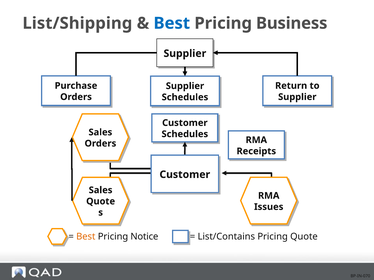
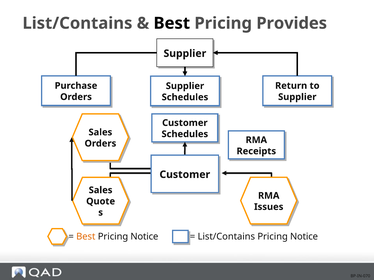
List/Shipping at (77, 23): List/Shipping -> List/Contains
Best at (172, 23) colour: blue -> black
Business: Business -> Provides
Quote at (304, 237): Quote -> Notice
